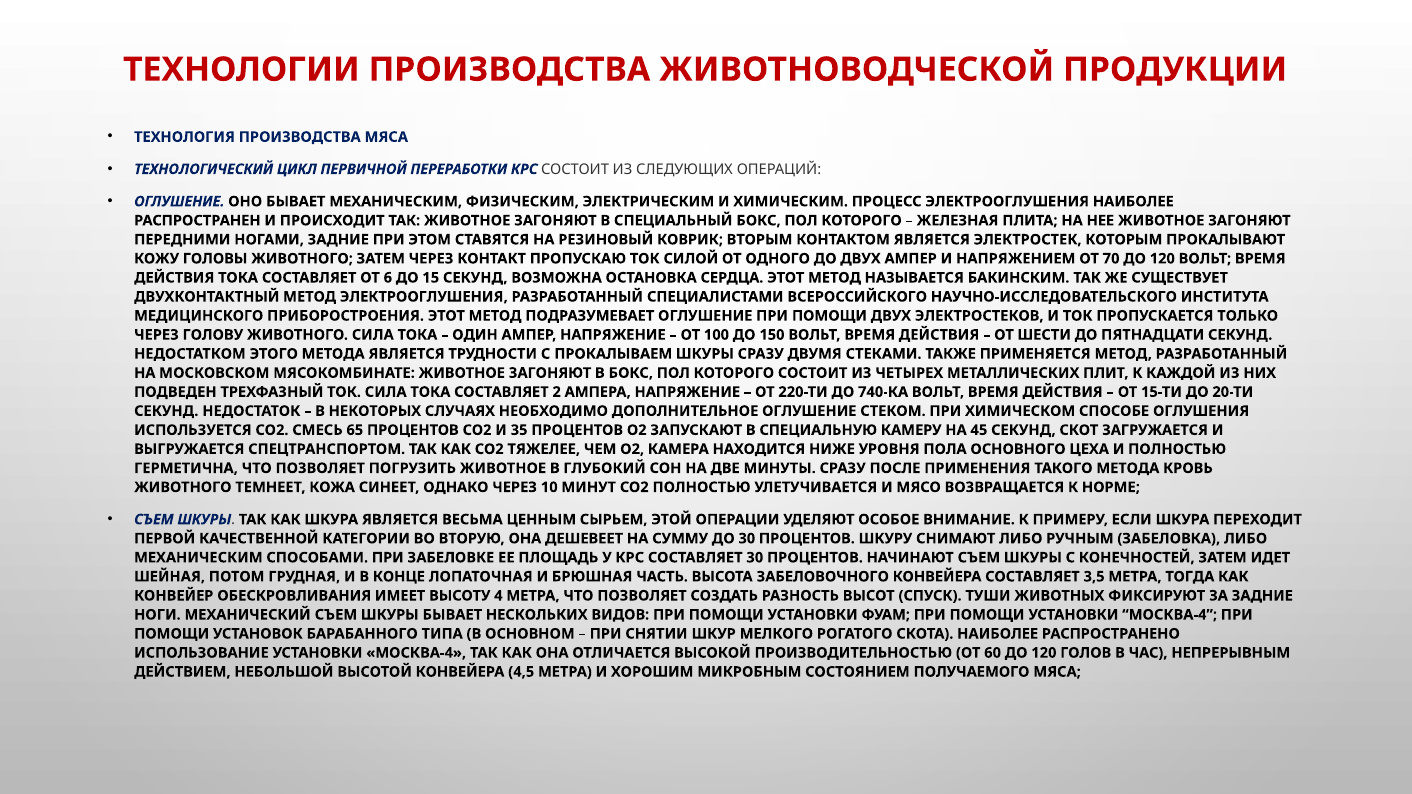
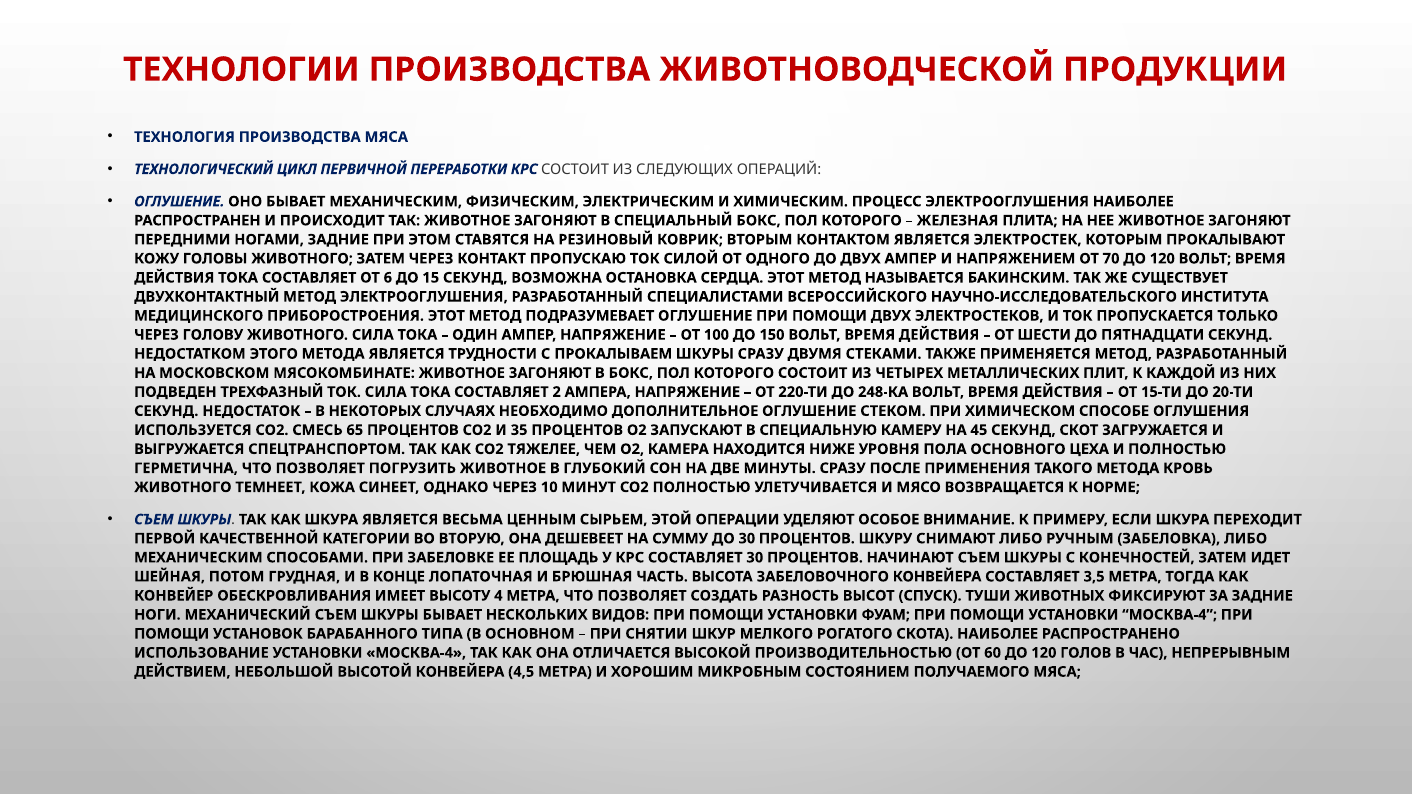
740-КА: 740-КА -> 248-КА
